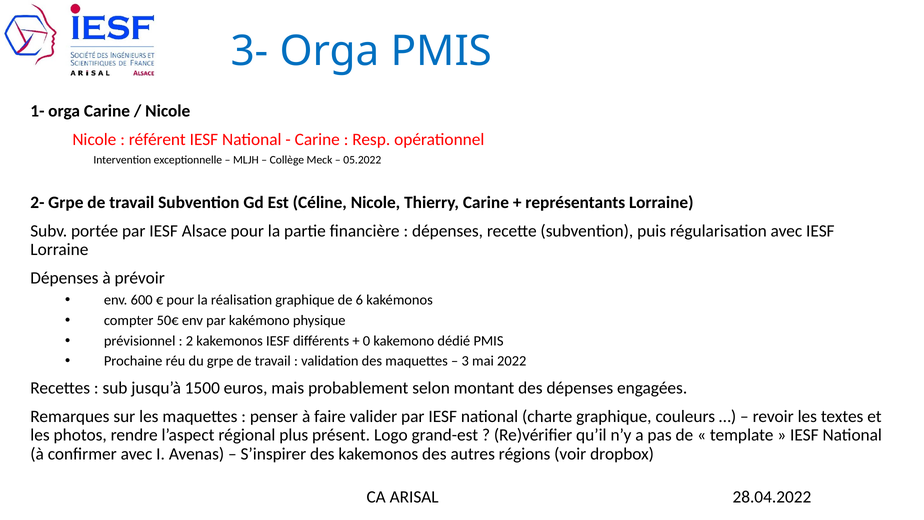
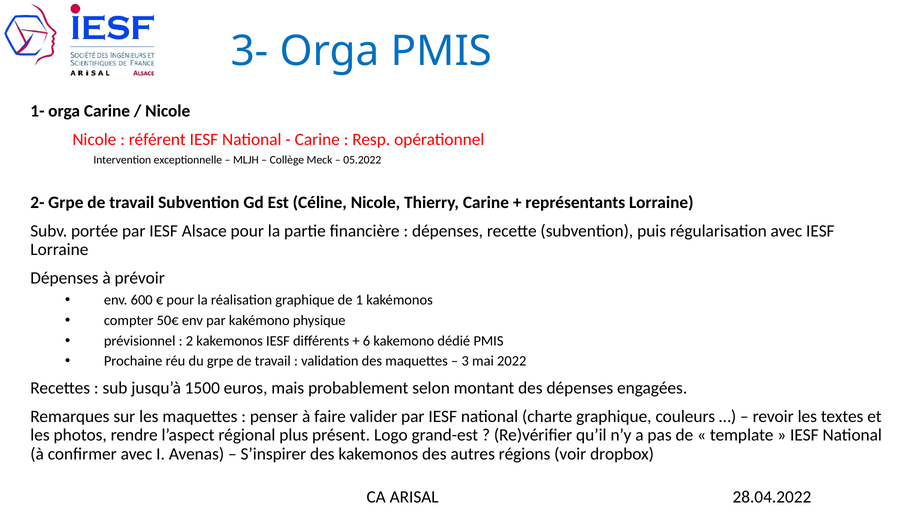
6: 6 -> 1
0: 0 -> 6
